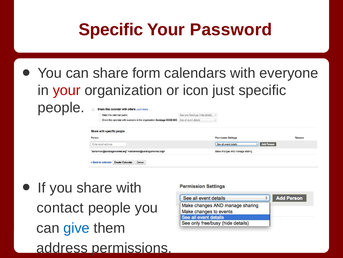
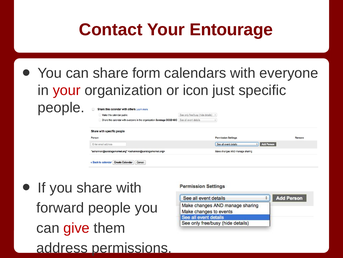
Specific at (111, 30): Specific -> Contact
Password: Password -> Entourage
contact: contact -> forward
give colour: blue -> red
